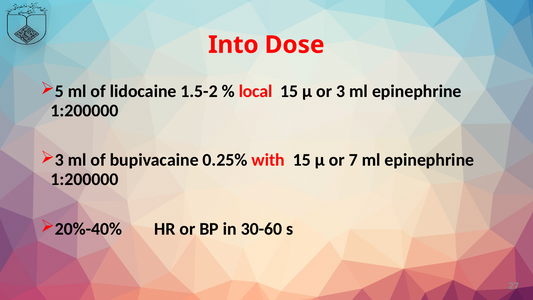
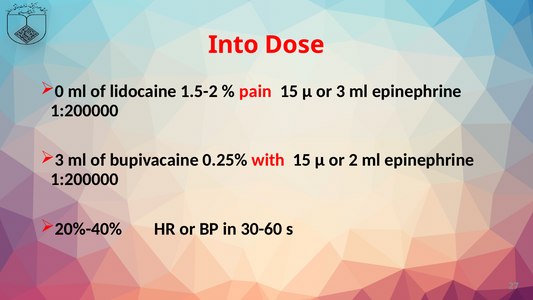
5: 5 -> 0
local: local -> pain
7: 7 -> 2
